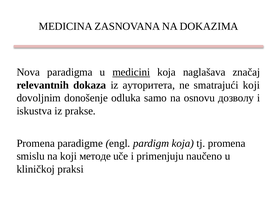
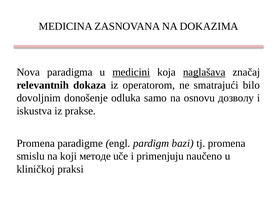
naglašava underline: none -> present
ауторитета: ауторитета -> operatorom
smatrajući koji: koji -> bilo
pardigm koja: koja -> bazi
